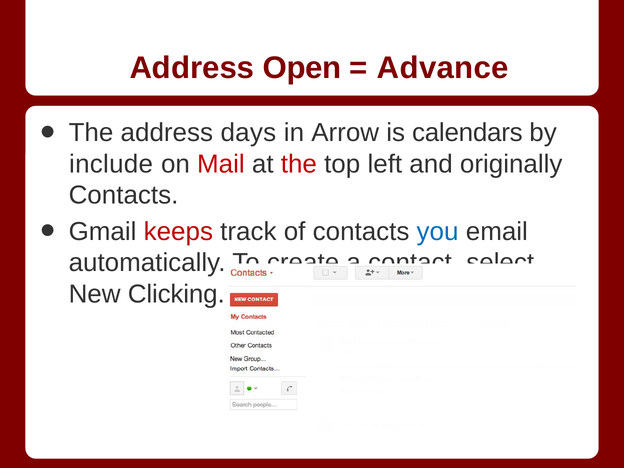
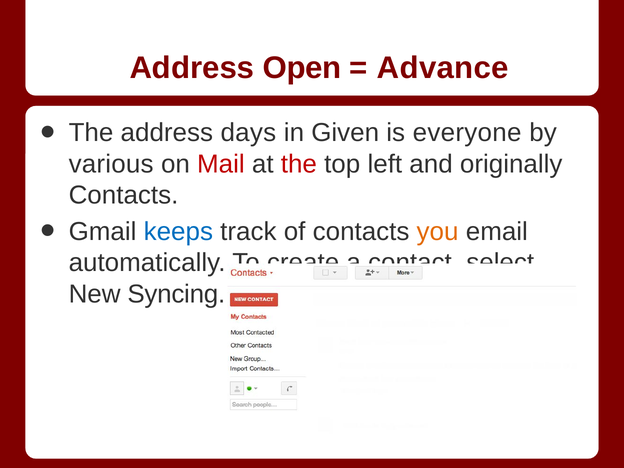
Arrow: Arrow -> Given
calendars: calendars -> everyone
include: include -> various
keeps colour: red -> blue
you colour: blue -> orange
Clicking: Clicking -> Syncing
